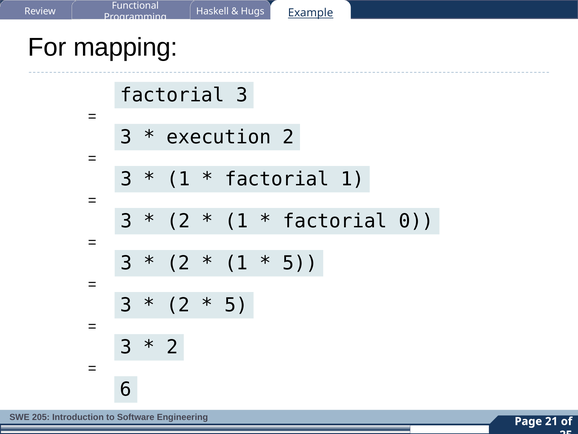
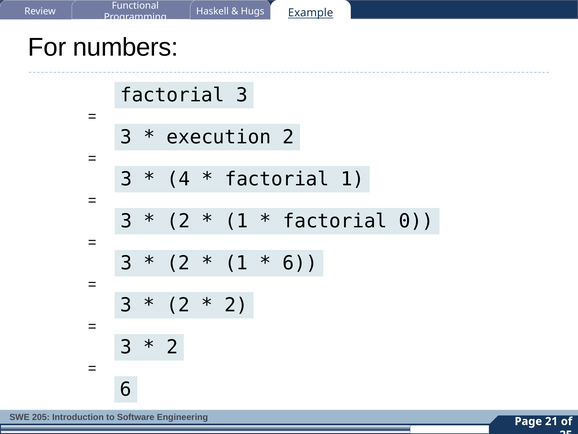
mapping: mapping -> numbers
1 at (178, 179): 1 -> 4
5 at (300, 263): 5 -> 6
5 at (236, 305): 5 -> 2
